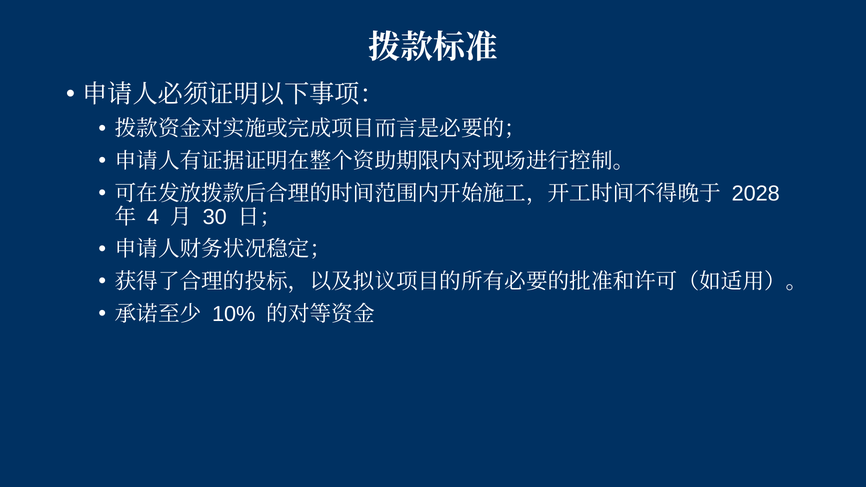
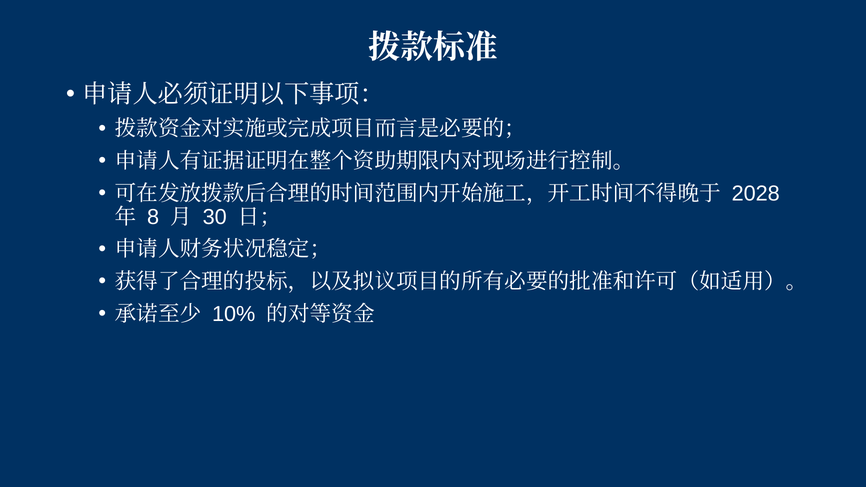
4: 4 -> 8
